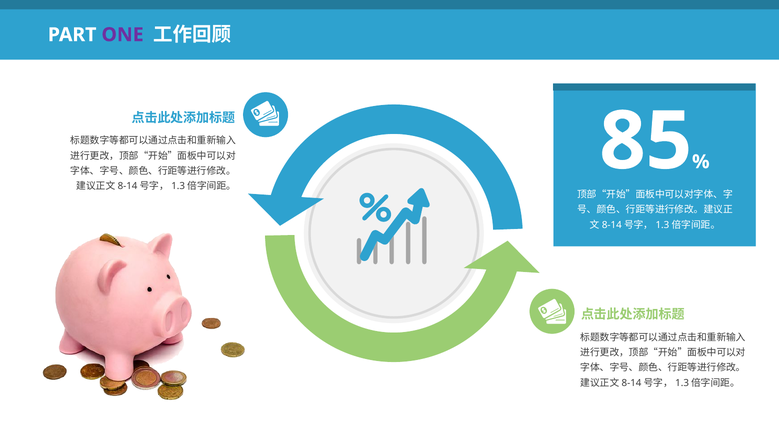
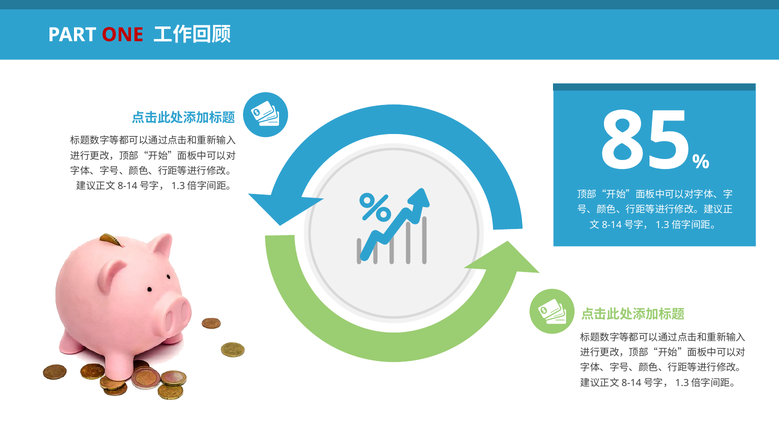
ONE colour: purple -> red
